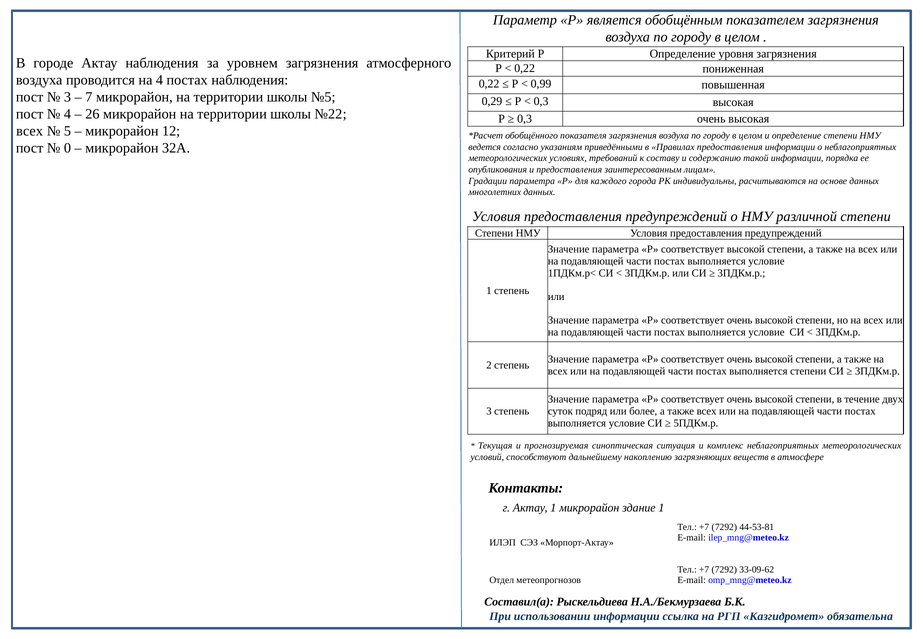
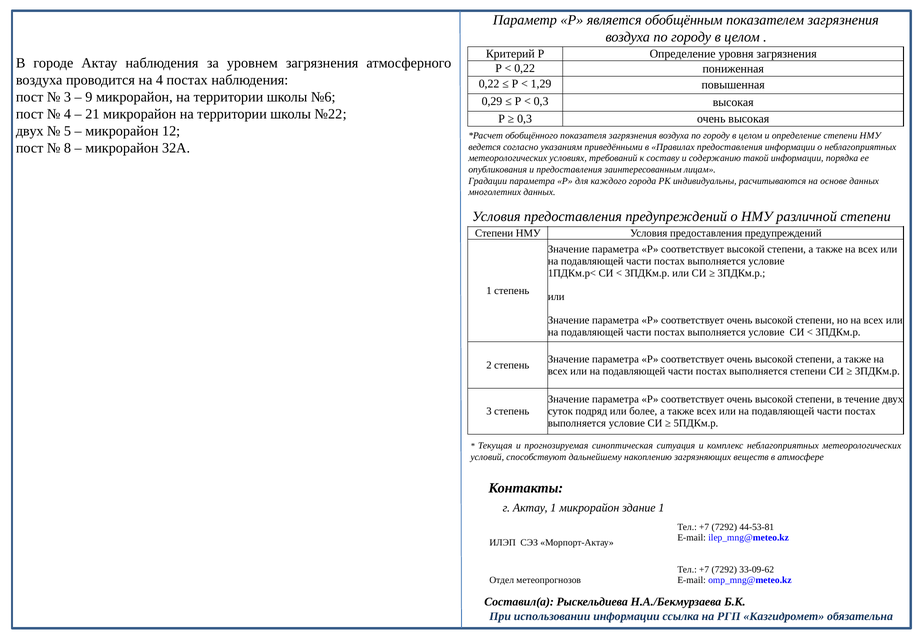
0,99: 0,99 -> 1,29
7: 7 -> 9
№5: №5 -> №6
26: 26 -> 21
всех at (30, 131): всех -> двух
0: 0 -> 8
